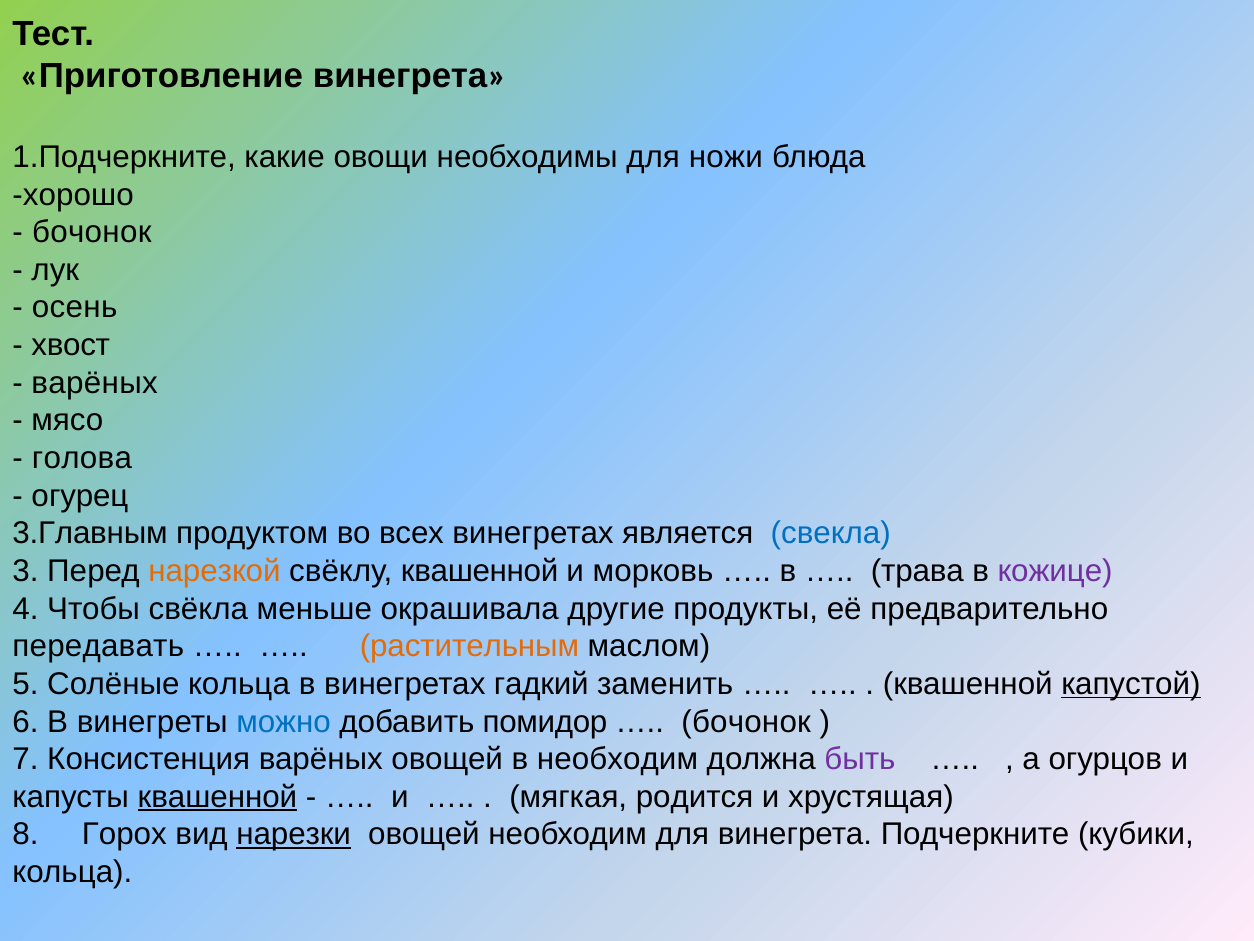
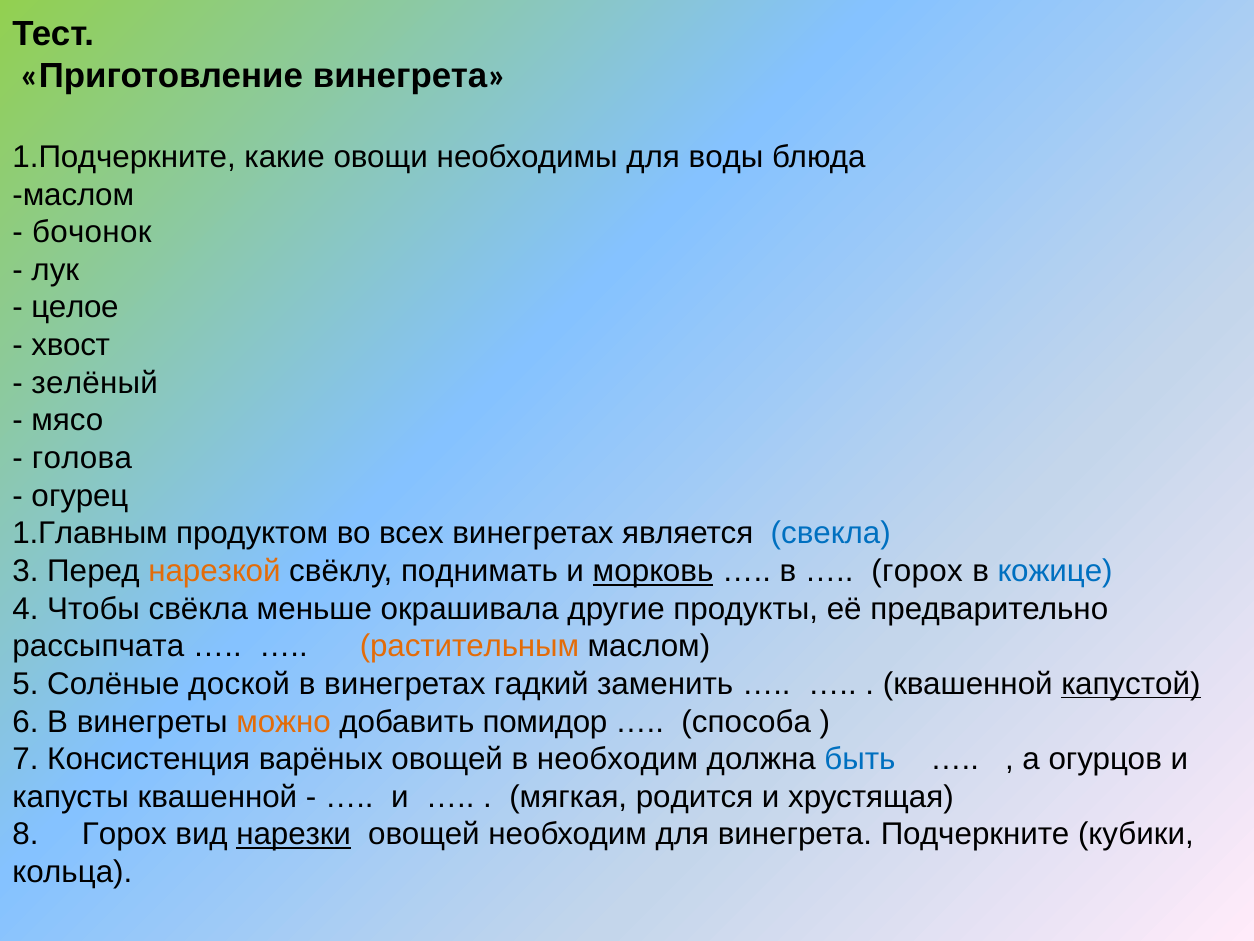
ножи: ножи -> воды
хорошо at (73, 195): хорошо -> маслом
осень: осень -> целое
варёных at (95, 383): варёных -> зелёный
3.Главным: 3.Главным -> 1.Главным
свёклу квашенной: квашенной -> поднимать
морковь underline: none -> present
трава at (917, 571): трава -> горох
кожице colour: purple -> blue
передавать: передавать -> рассыпчата
Солёные кольца: кольца -> доской
можно colour: blue -> orange
бочонок at (746, 721): бочонок -> способа
быть colour: purple -> blue
квашенной at (217, 797) underline: present -> none
